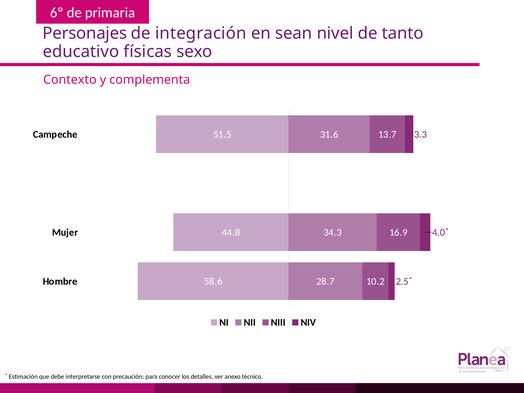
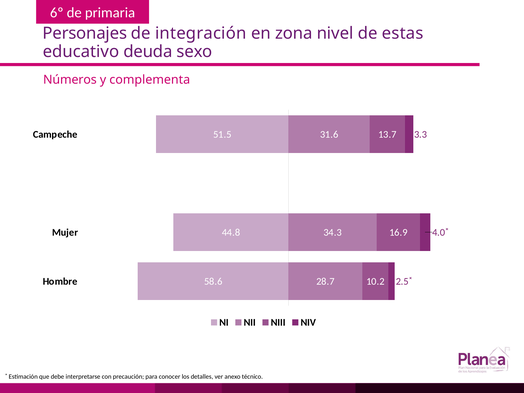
sean: sean -> zona
tanto: tanto -> estas
físicas: físicas -> deuda
Contexto: Contexto -> Números
